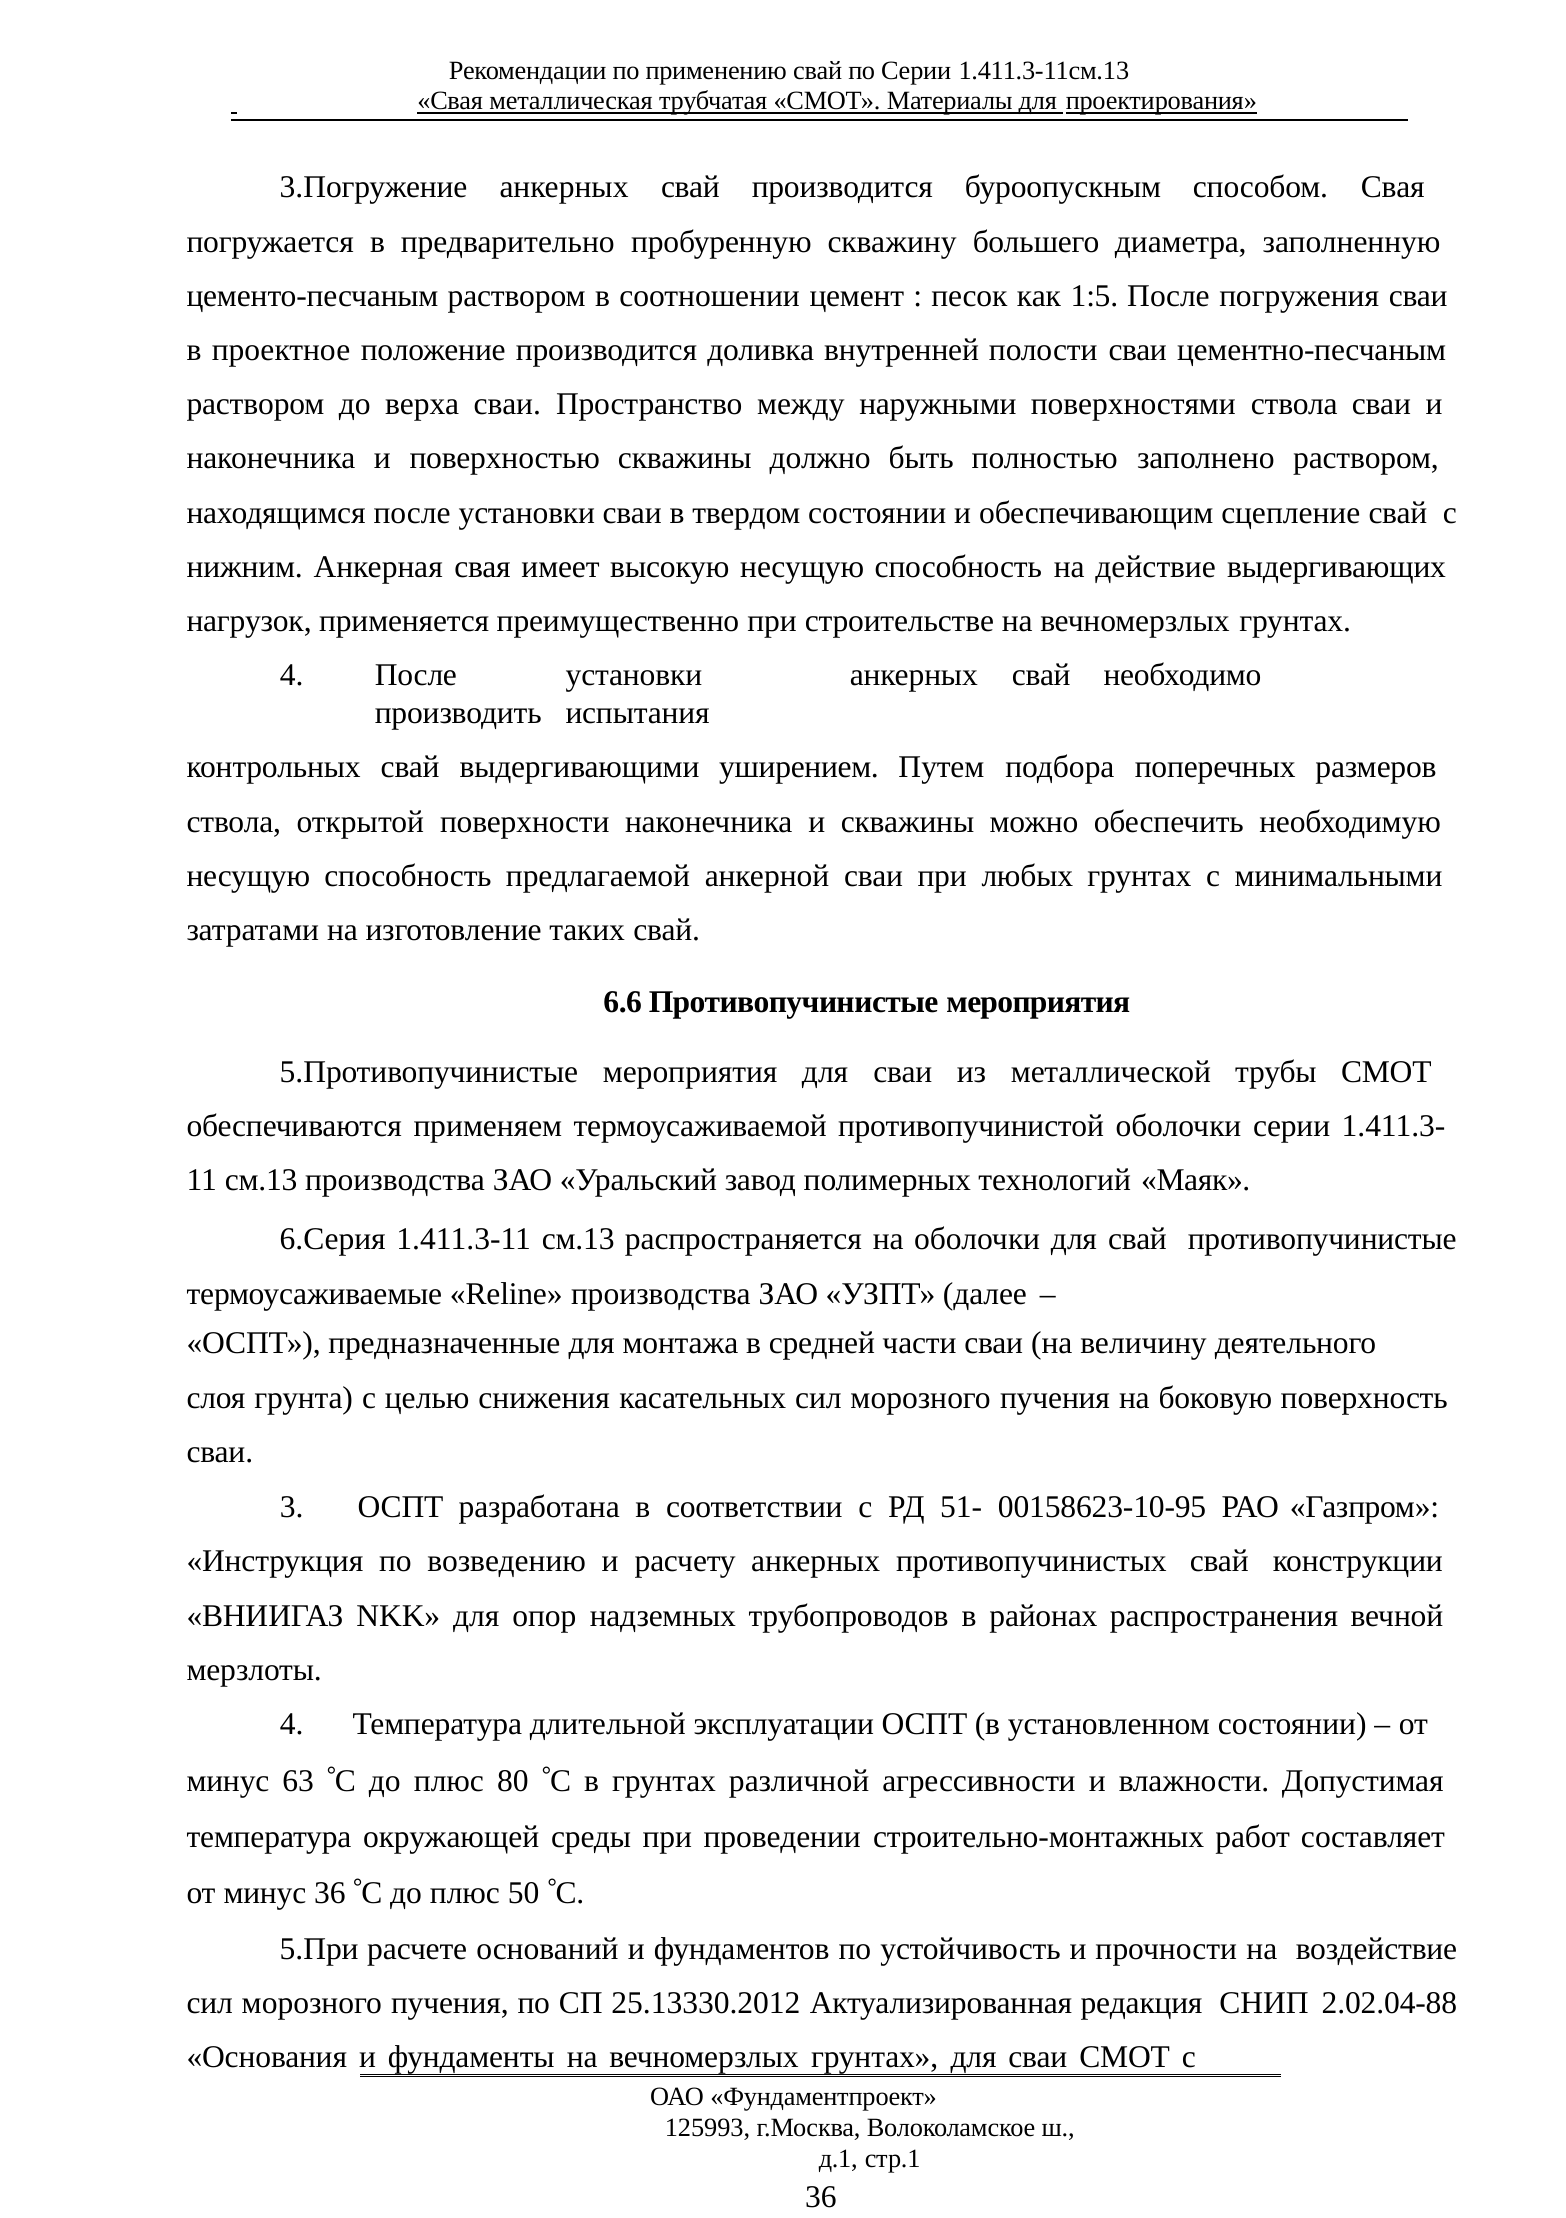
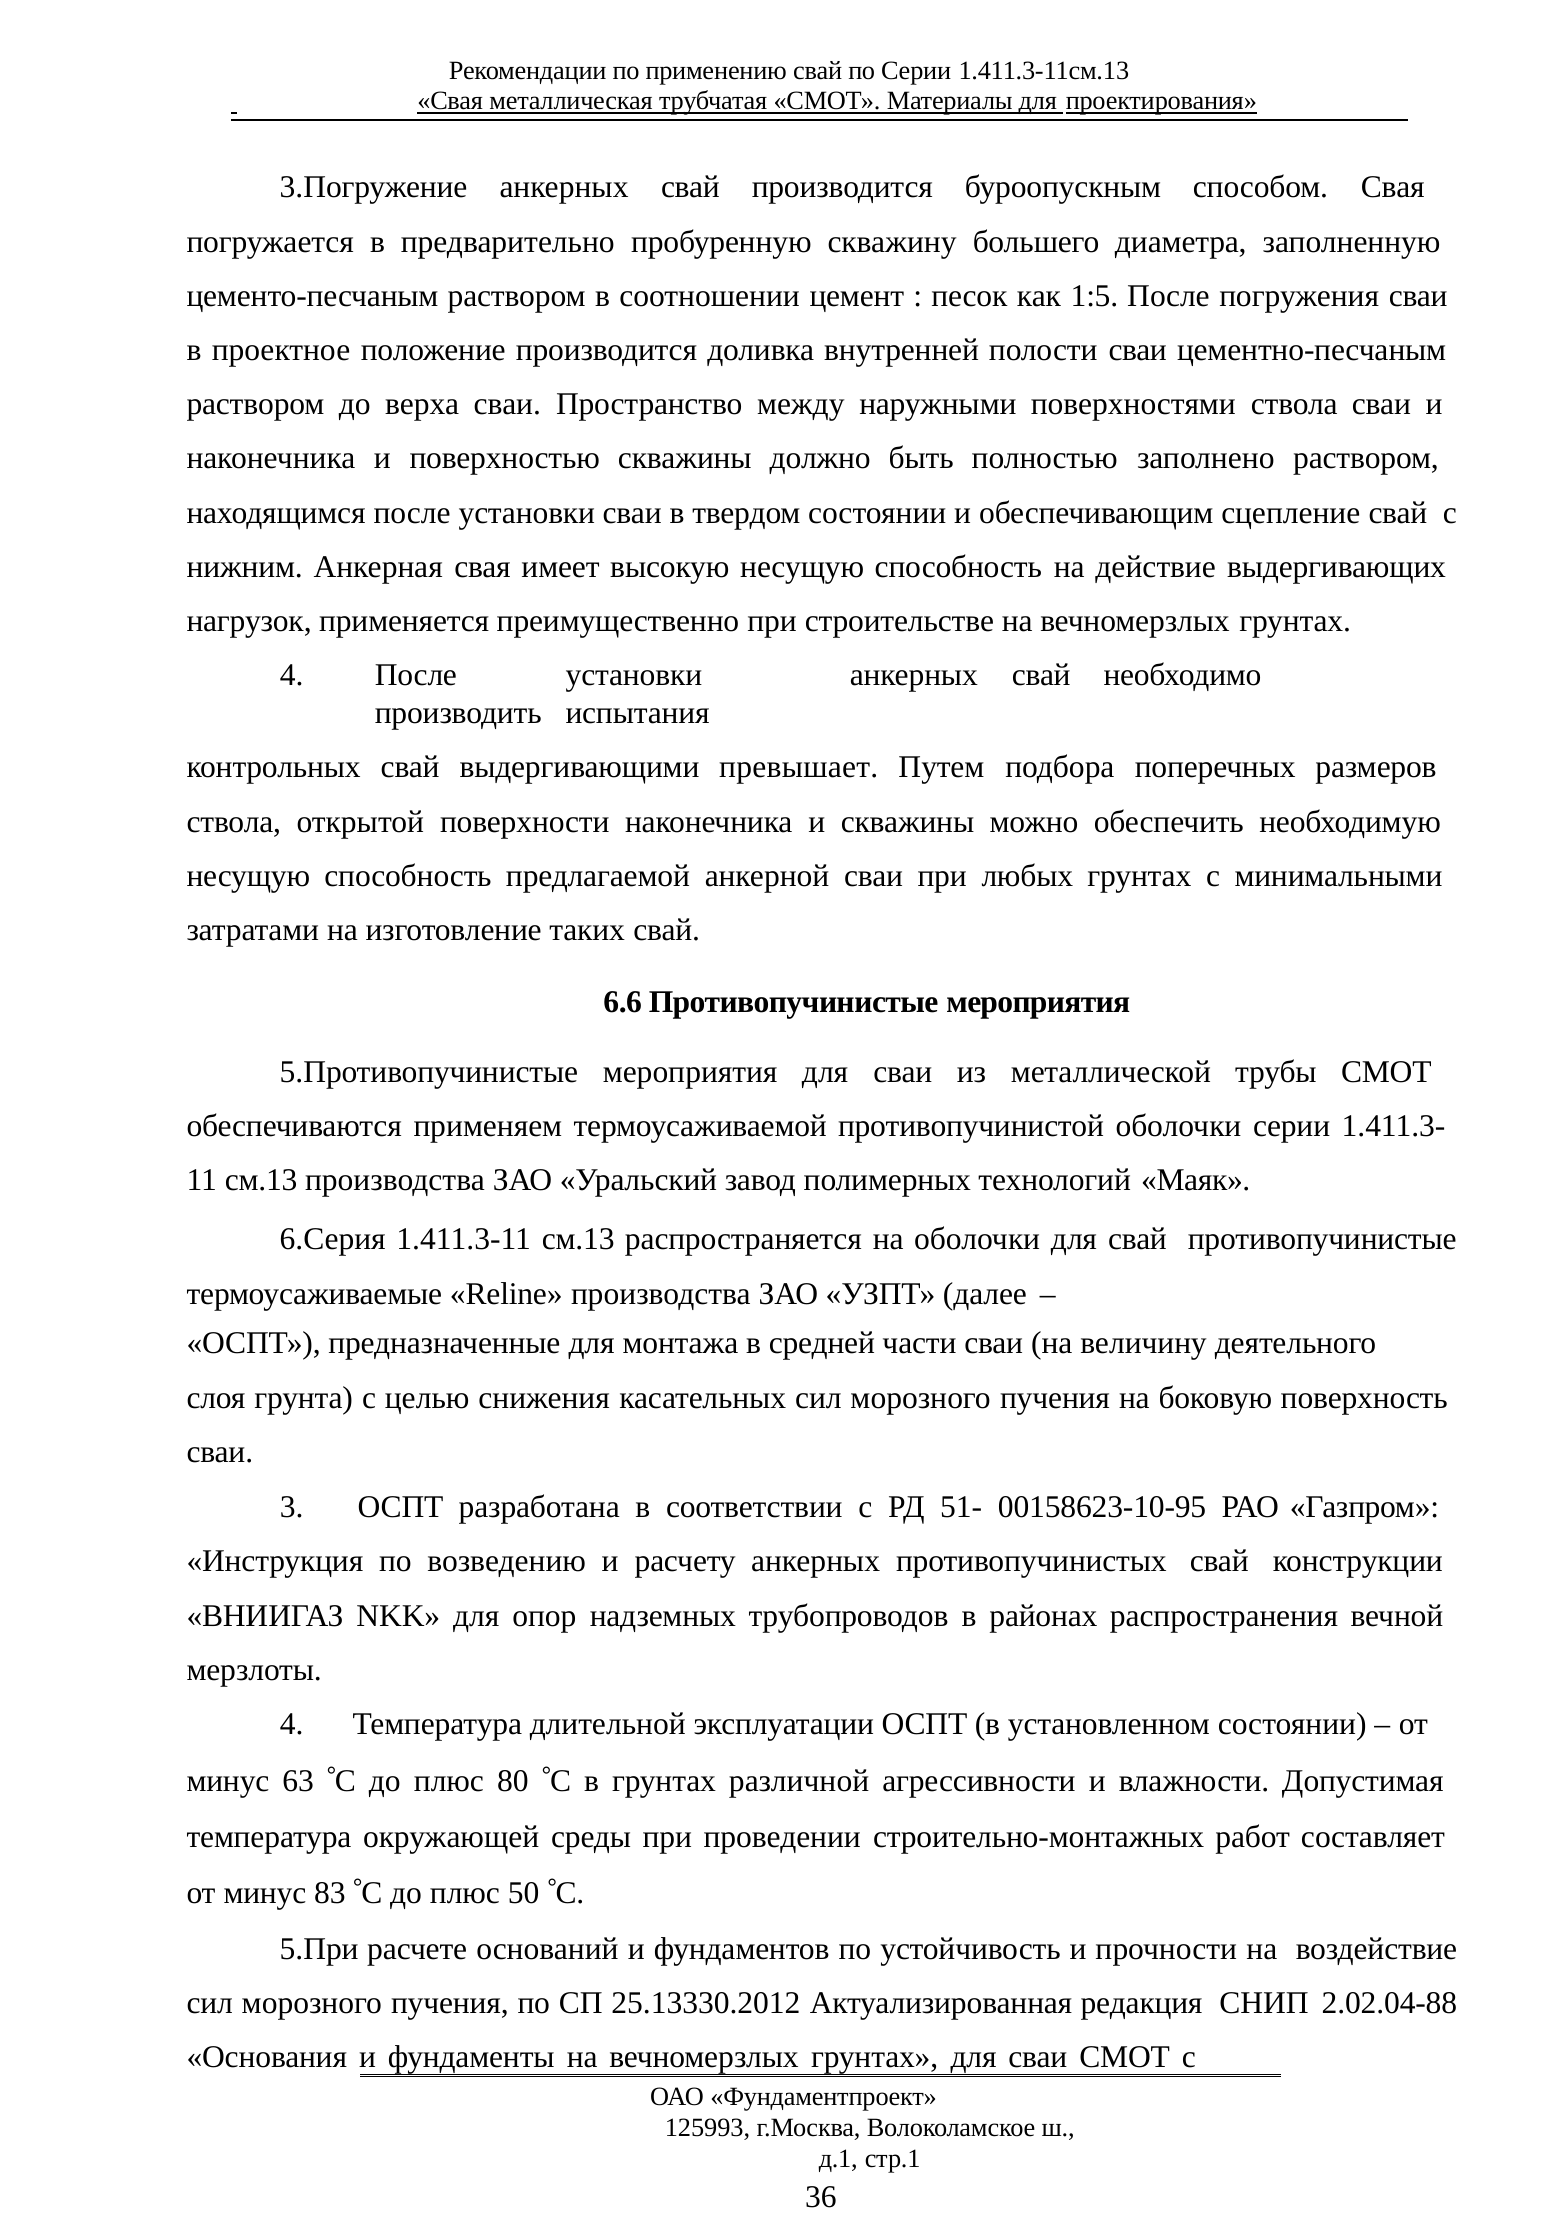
уширением: уширением -> превышает
минус 36: 36 -> 83
